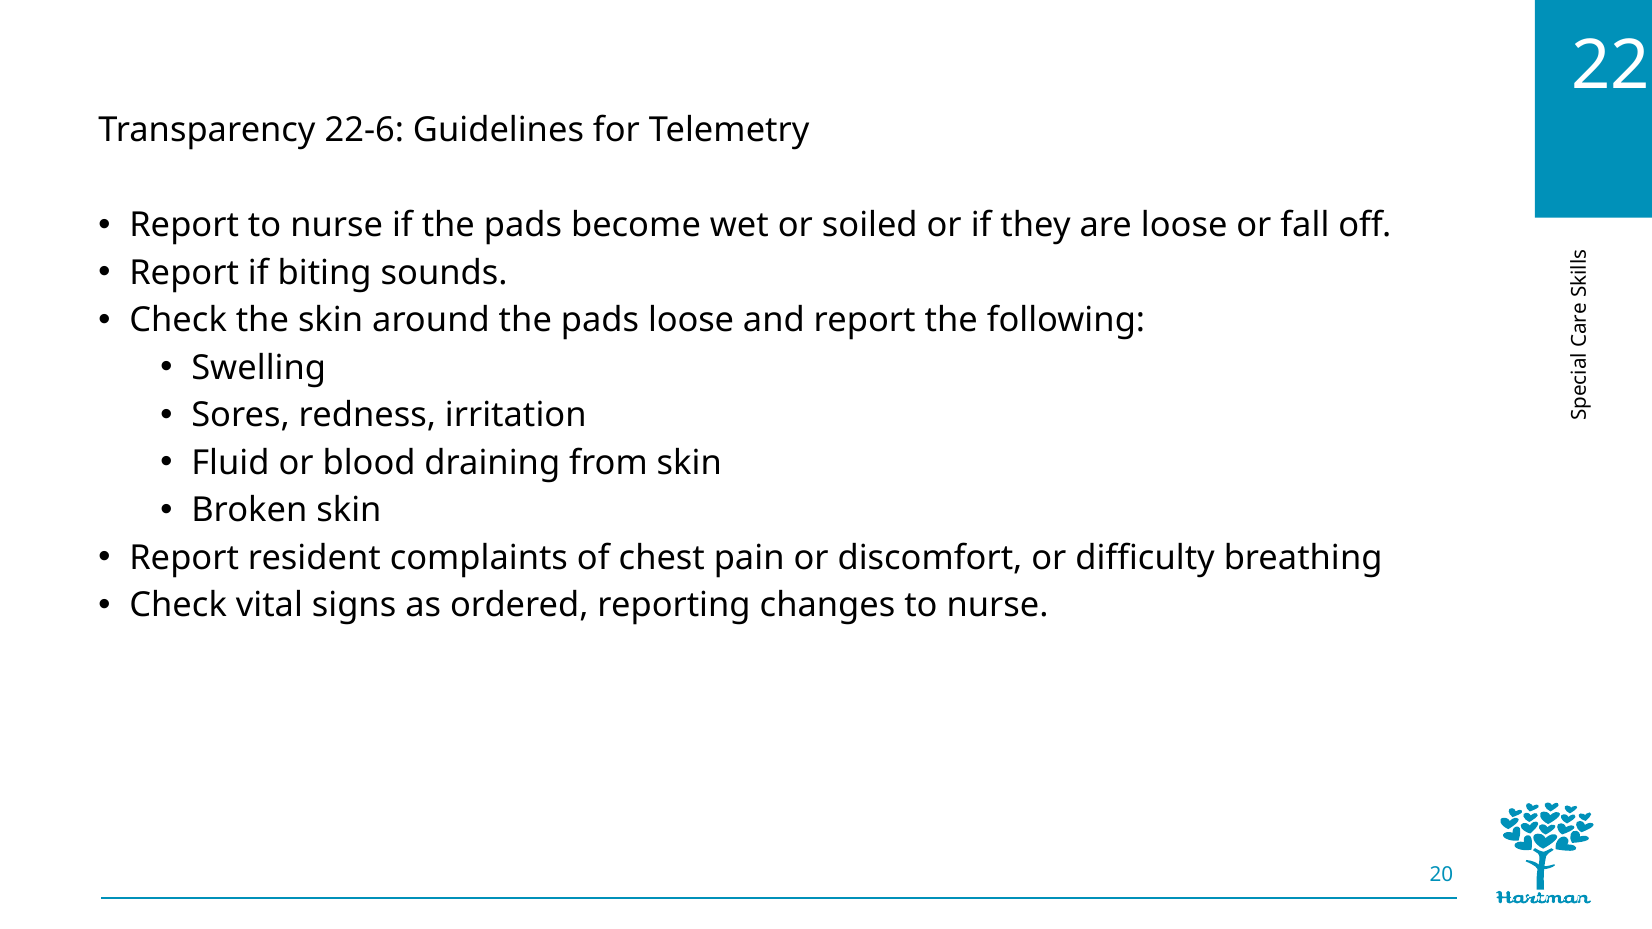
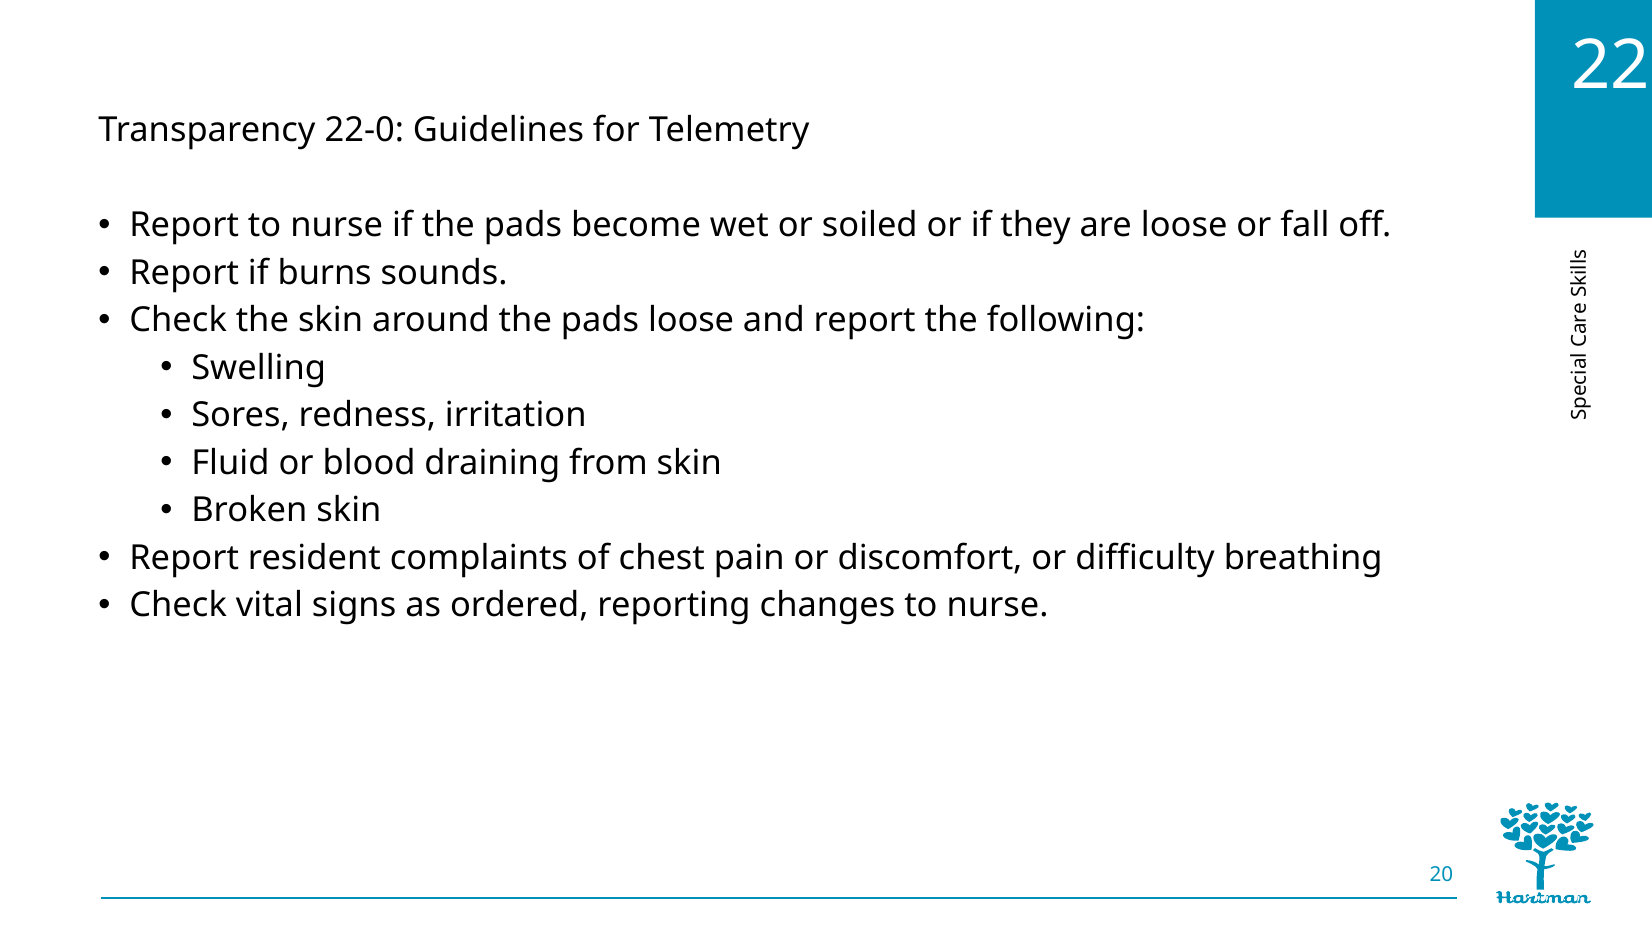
22-6: 22-6 -> 22-0
biting: biting -> burns
